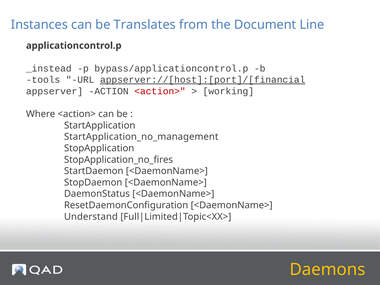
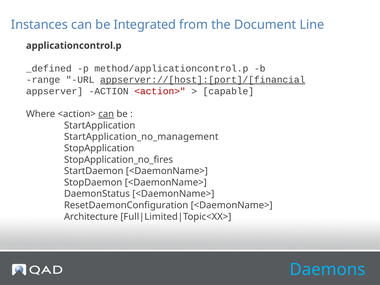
Translates: Translates -> Integrated
_instead: _instead -> _defined
bypass/applicationcontrol.p: bypass/applicationcontrol.p -> method/applicationcontrol.p
tools: tools -> range
working: working -> capable
can at (106, 114) underline: none -> present
Understand: Understand -> Architecture
Daemons colour: yellow -> light blue
